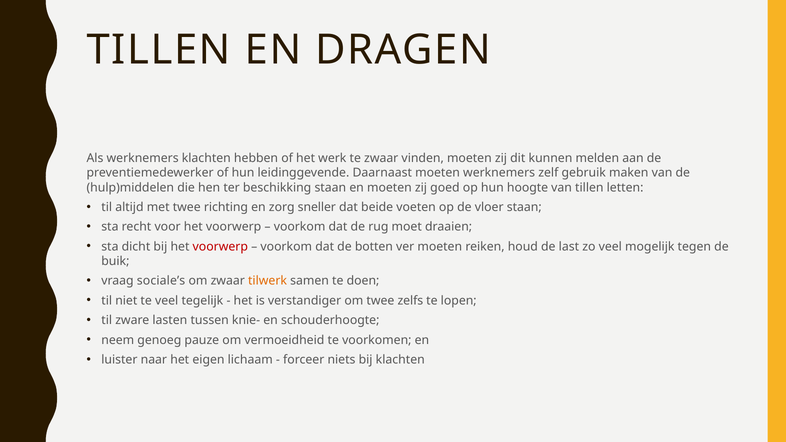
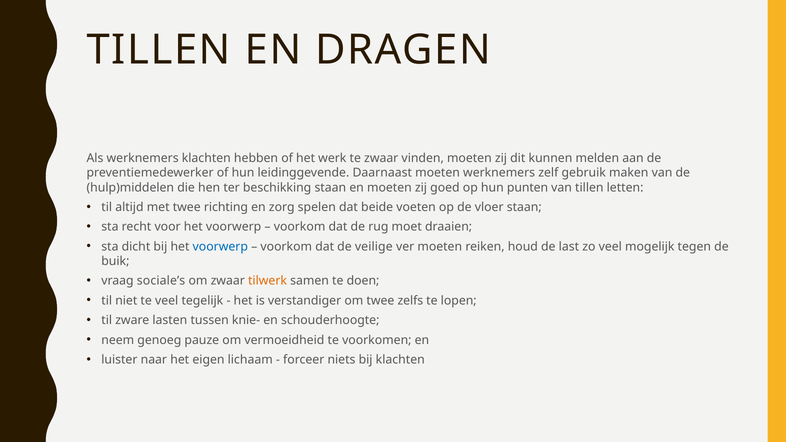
hoogte: hoogte -> punten
sneller: sneller -> spelen
voorwerp at (220, 247) colour: red -> blue
botten: botten -> veilige
